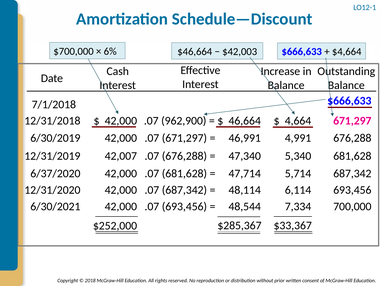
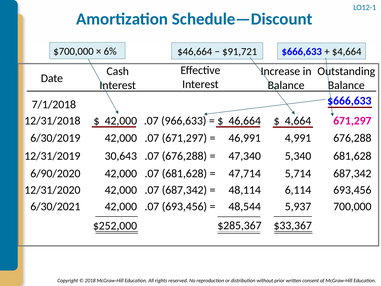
$42,003: $42,003 -> $91,721
962,900: 962,900 -> 966,633
42,007: 42,007 -> 30,643
6/37/2020: 6/37/2020 -> 6/90/2020
7,334: 7,334 -> 5,937
